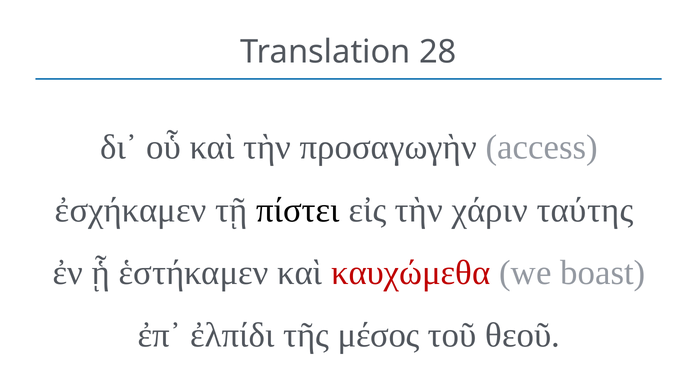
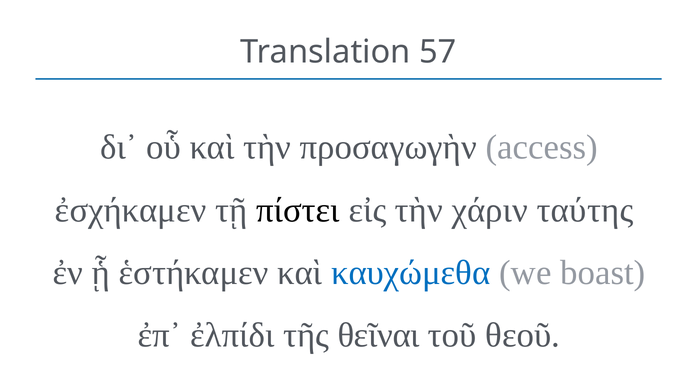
28: 28 -> 57
καυχώμεθα colour: red -> blue
μέσος: μέσος -> θεῖναι
